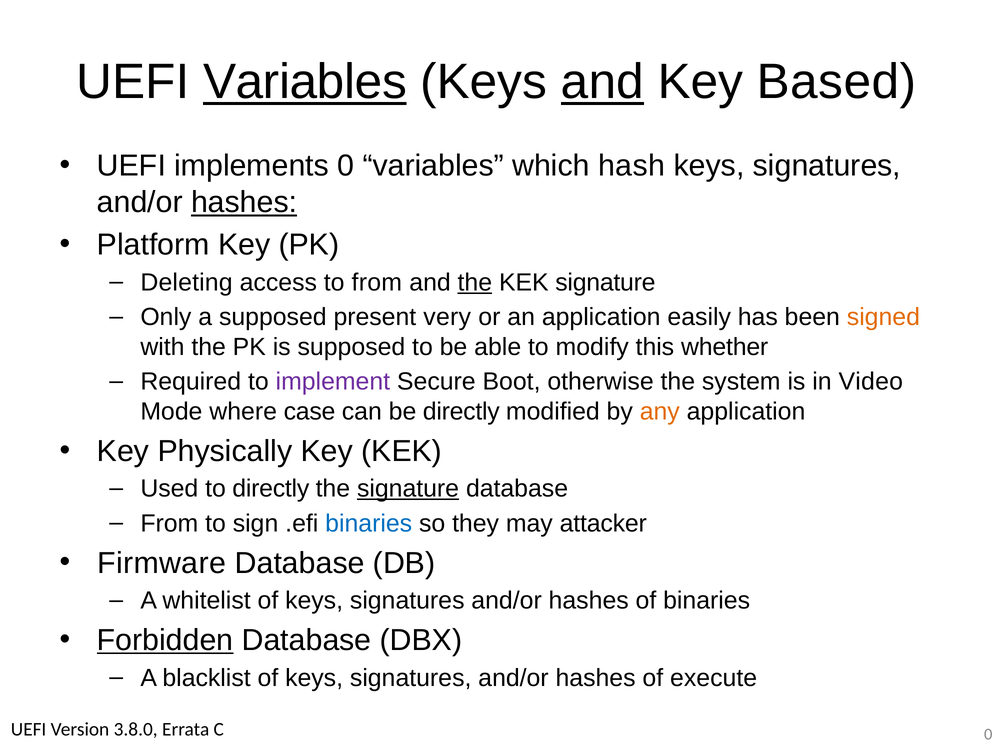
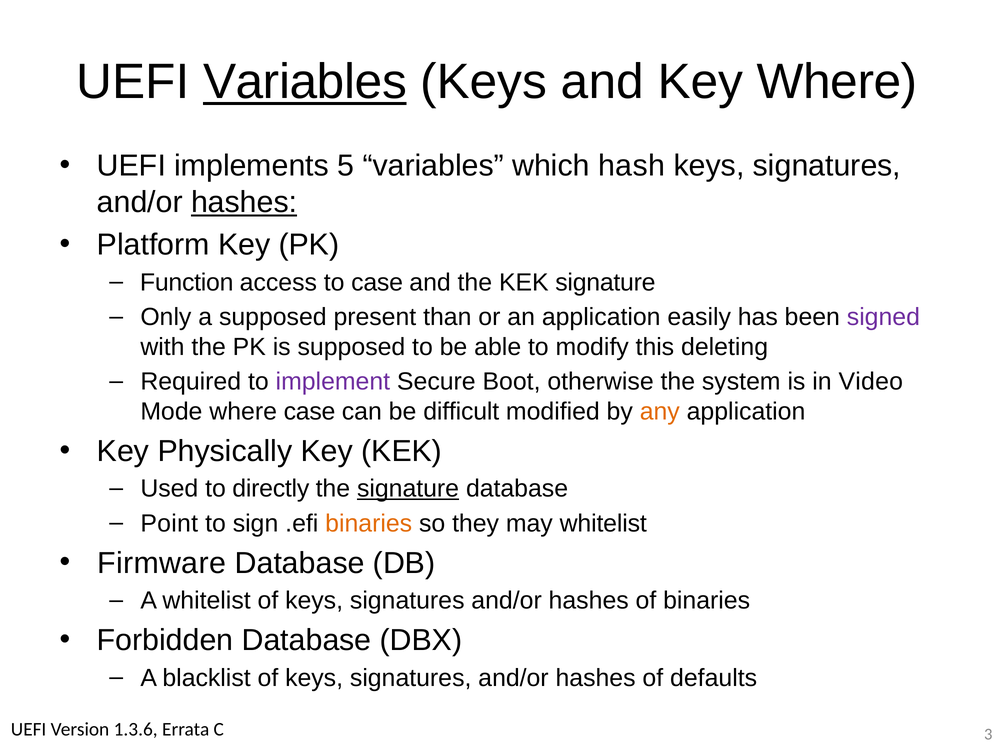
and at (602, 82) underline: present -> none
Key Based: Based -> Where
implements 0: 0 -> 5
Deleting: Deleting -> Function
to from: from -> case
the at (475, 283) underline: present -> none
very: very -> than
signed colour: orange -> purple
whether: whether -> deleting
be directly: directly -> difficult
From at (169, 524): From -> Point
binaries at (369, 524) colour: blue -> orange
may attacker: attacker -> whitelist
Forbidden underline: present -> none
execute: execute -> defaults
3.8.0: 3.8.0 -> 1.3.6
C 0: 0 -> 3
